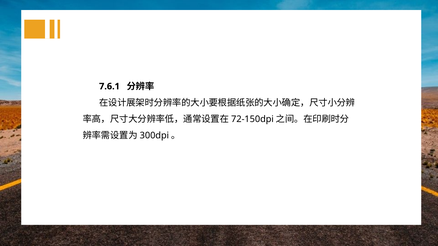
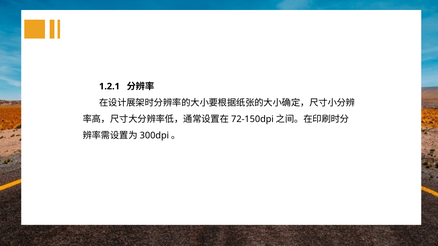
7.6.1: 7.6.1 -> 1.2.1
